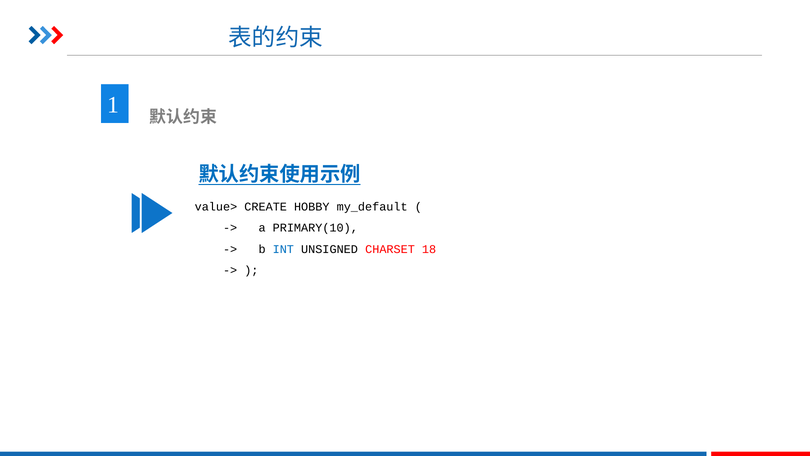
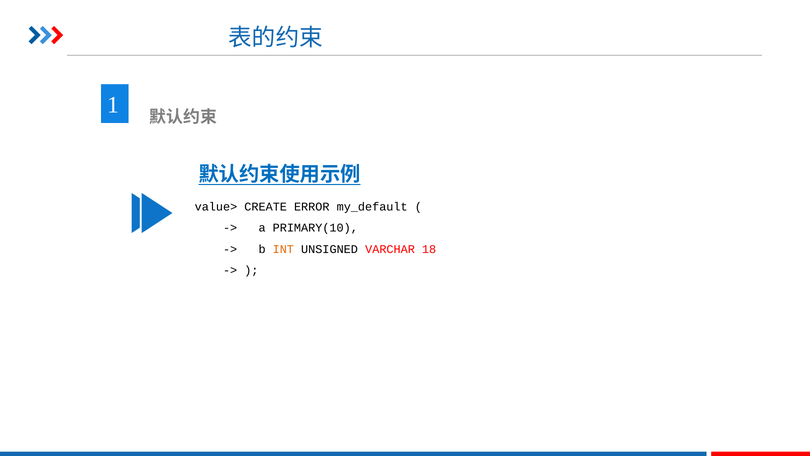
HOBBY: HOBBY -> ERROR
INT colour: blue -> orange
CHARSET: CHARSET -> VARCHAR
